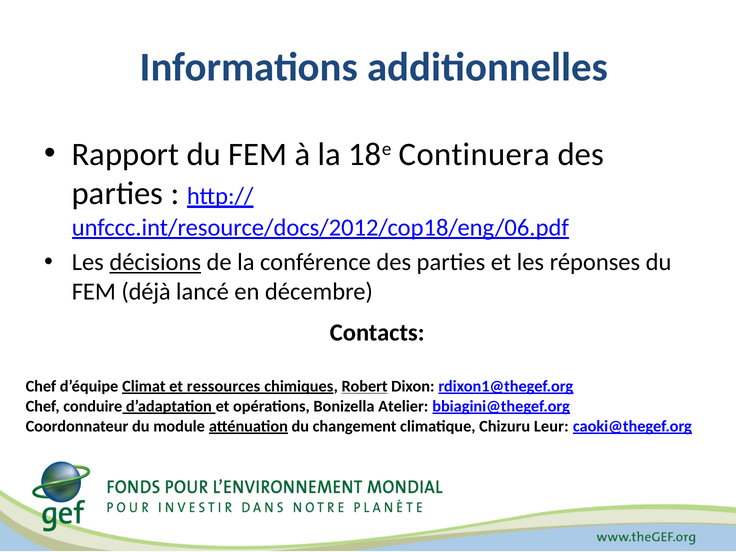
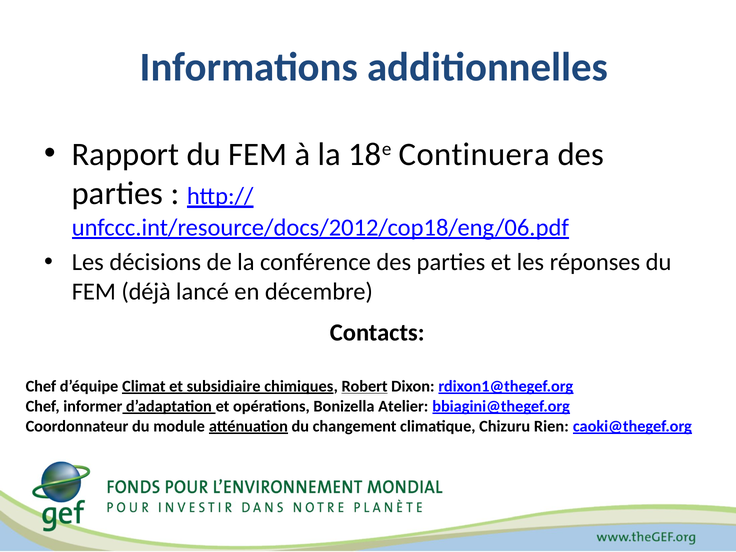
décisions underline: present -> none
ressources: ressources -> subsidiaire
conduire: conduire -> informer
Leur: Leur -> Rien
